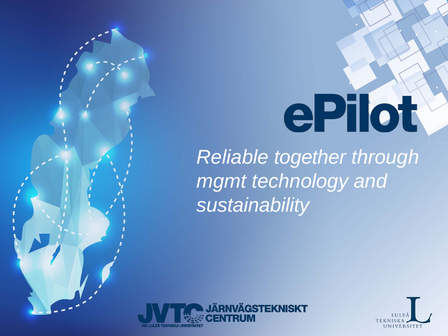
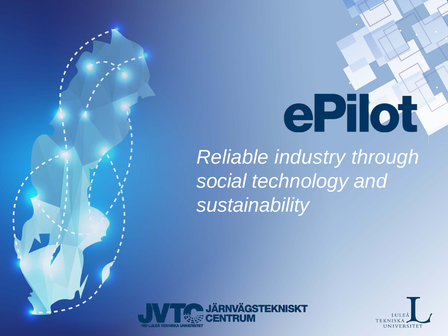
together: together -> industry
mgmt: mgmt -> social
